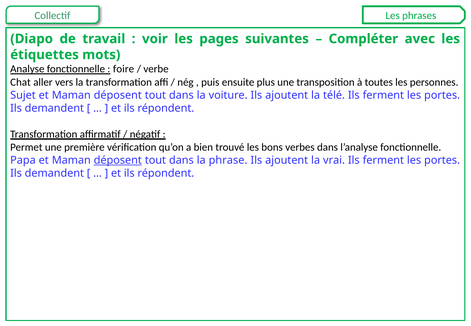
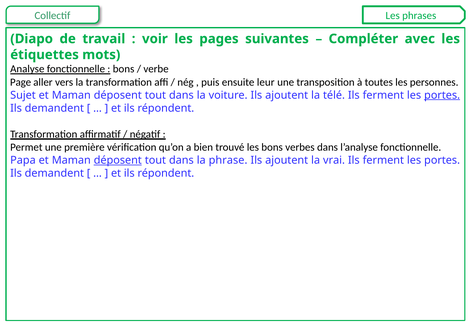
foire at (124, 69): foire -> bons
Chat: Chat -> Page
plus: plus -> leur
portes at (442, 95) underline: none -> present
